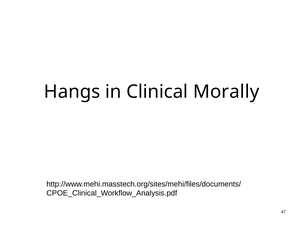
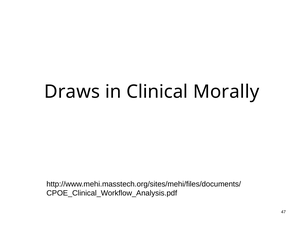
Hangs: Hangs -> Draws
